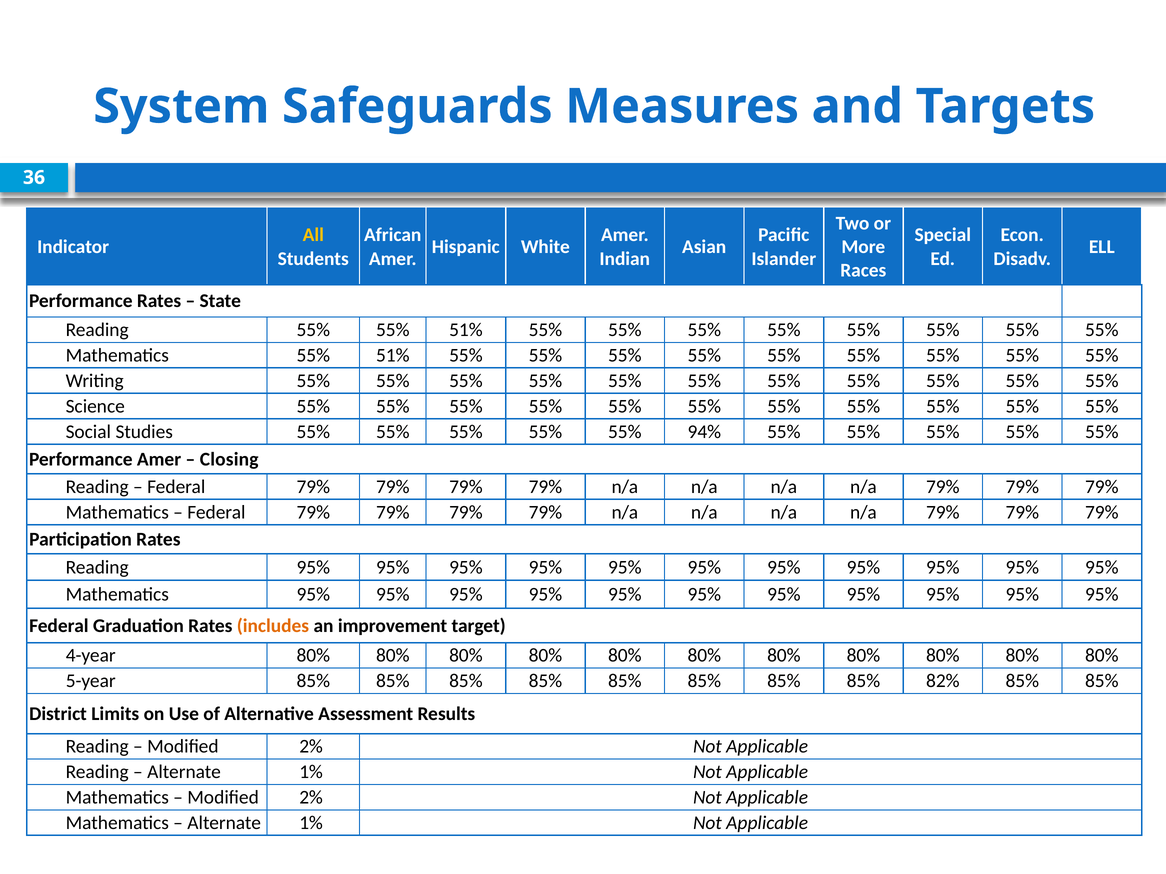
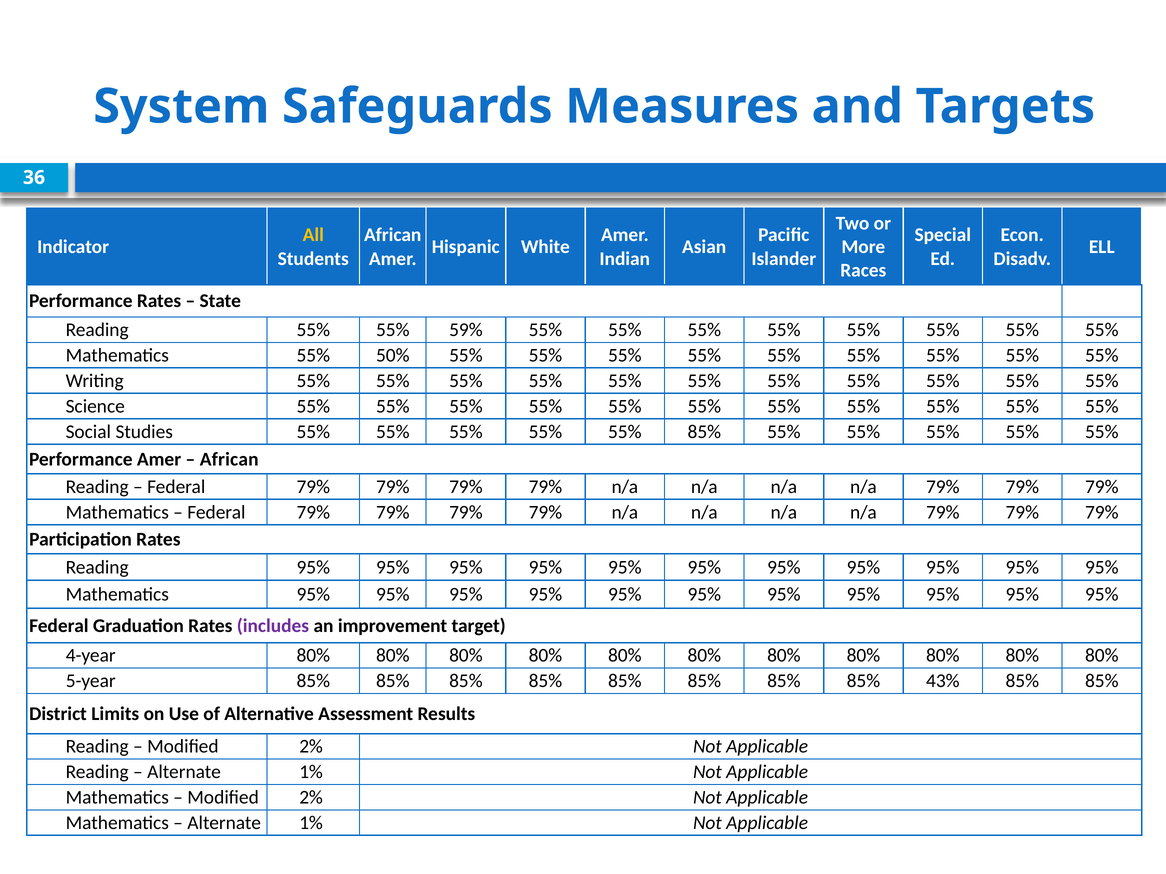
55% 55% 51%: 51% -> 59%
Mathematics 55% 51%: 51% -> 50%
55% 94%: 94% -> 85%
Closing at (229, 459): Closing -> African
includes colour: orange -> purple
82%: 82% -> 43%
